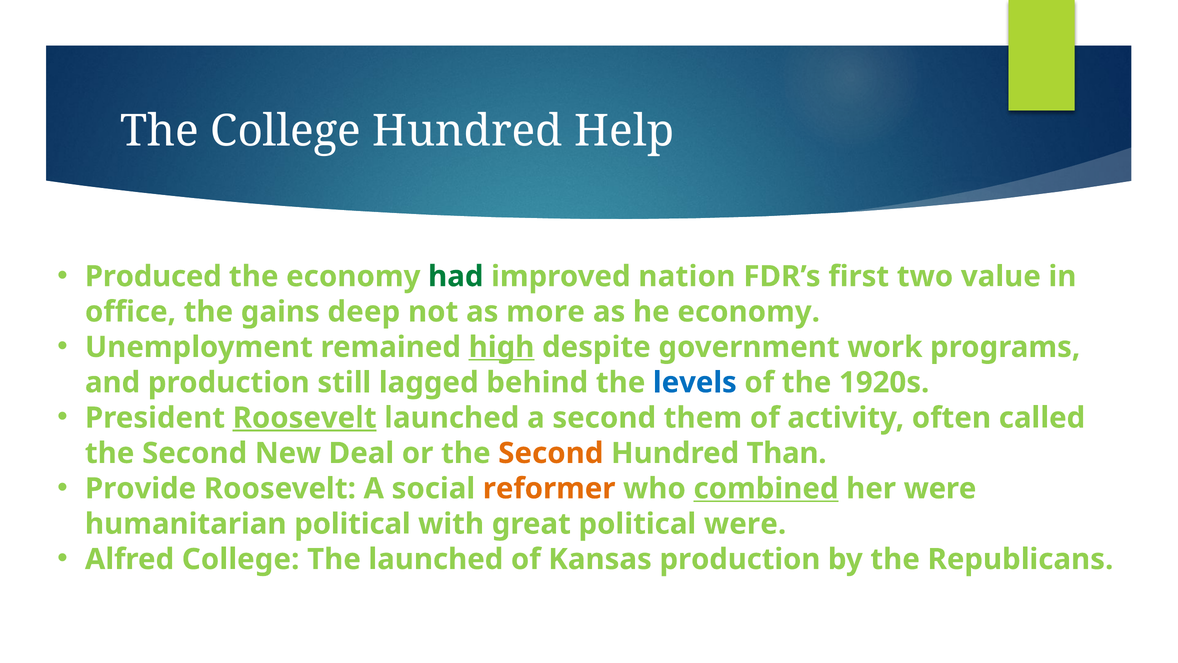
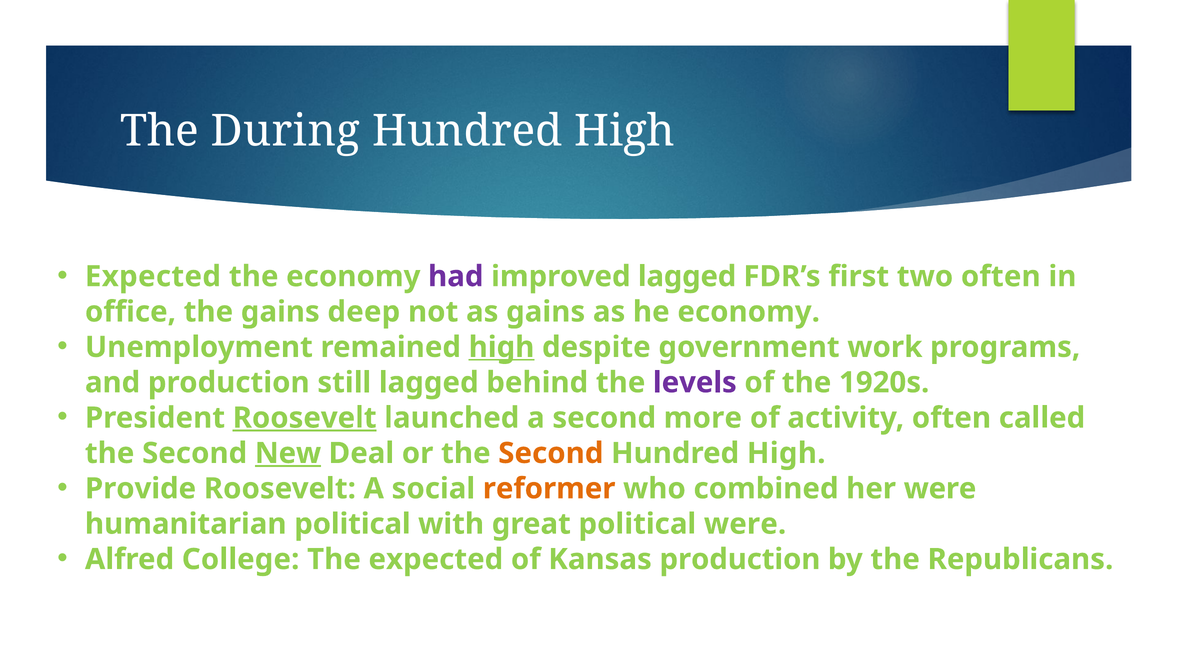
The College: College -> During
Help at (624, 131): Help -> High
Produced at (153, 276): Produced -> Expected
had colour: green -> purple
improved nation: nation -> lagged
two value: value -> often
as more: more -> gains
levels colour: blue -> purple
them: them -> more
New underline: none -> present
Than at (787, 453): Than -> High
combined underline: present -> none
The launched: launched -> expected
